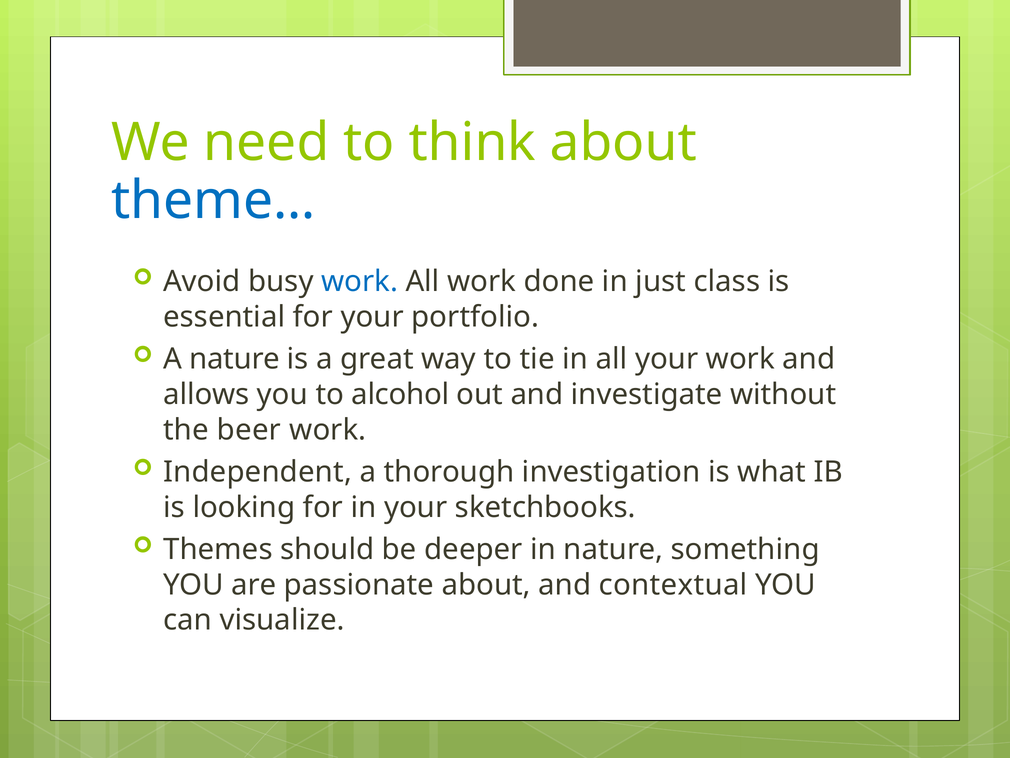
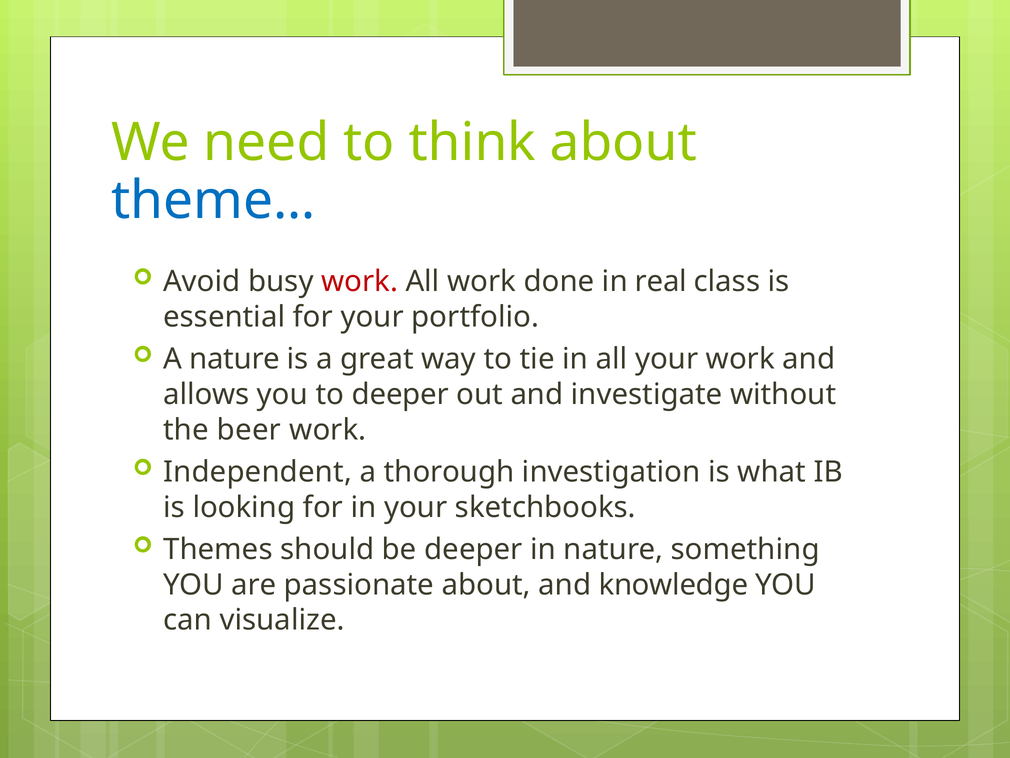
work at (360, 281) colour: blue -> red
just: just -> real
to alcohol: alcohol -> deeper
contextual: contextual -> knowledge
